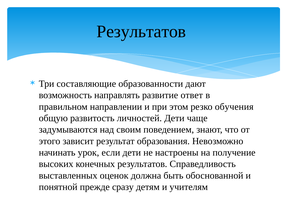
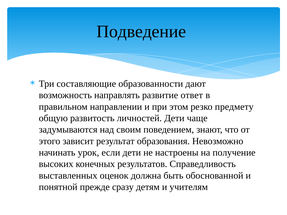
Результатов at (141, 32): Результатов -> Подведение
обучения: обучения -> предмету
